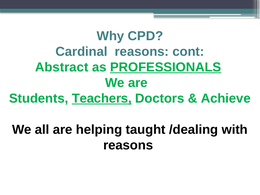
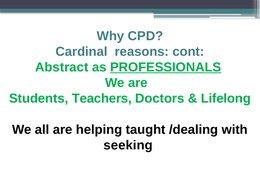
Teachers underline: present -> none
Achieve: Achieve -> Lifelong
reasons at (128, 145): reasons -> seeking
